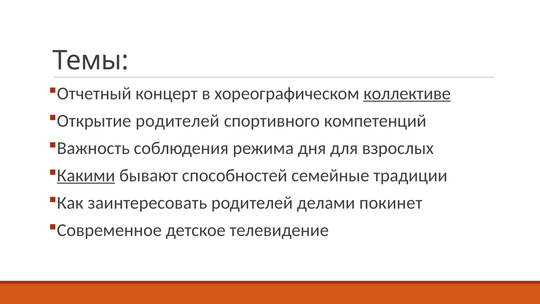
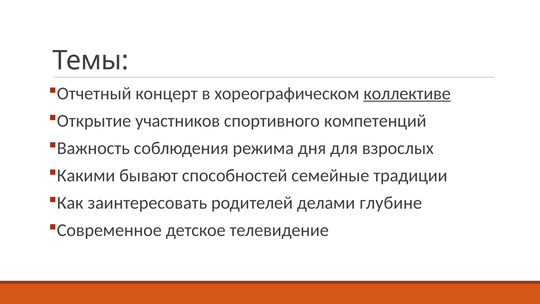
Открытие родителей: родителей -> участников
Какими underline: present -> none
покинет: покинет -> глубине
